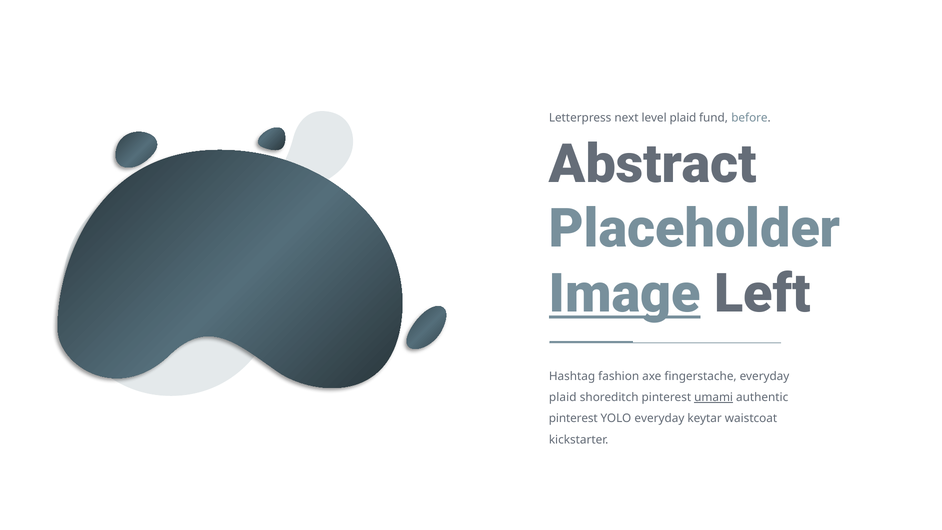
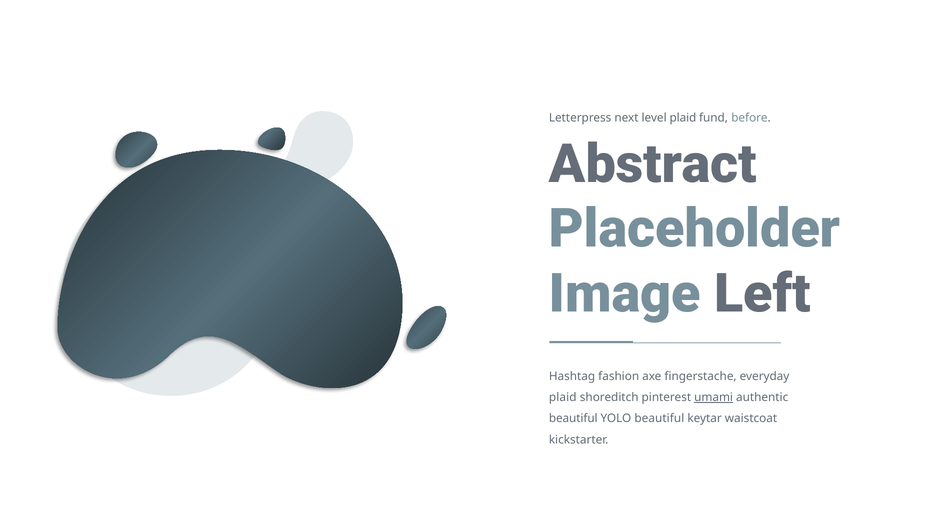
Image underline: present -> none
pinterest at (573, 419): pinterest -> beautiful
YOLO everyday: everyday -> beautiful
